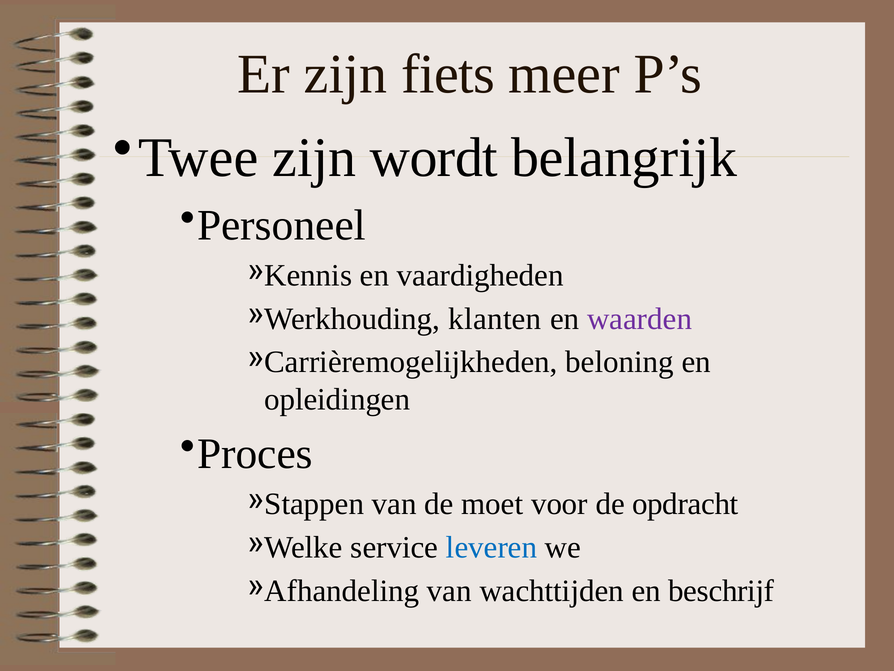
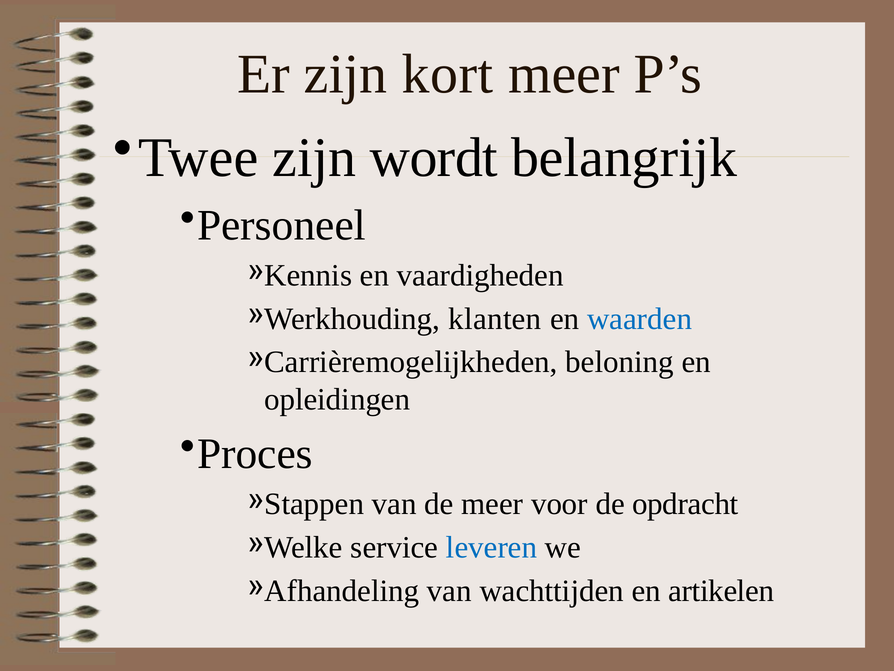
fiets: fiets -> kort
waarden colour: purple -> blue
de moet: moet -> meer
beschrijf: beschrijf -> artikelen
